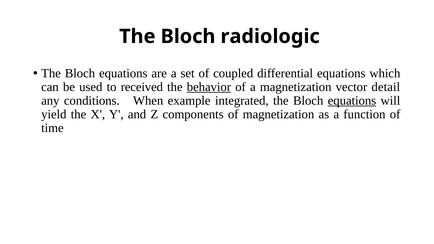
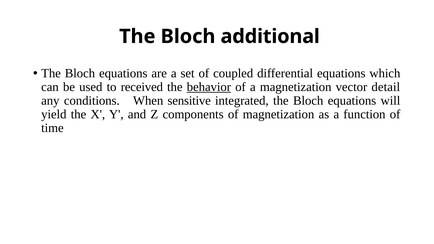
radiologic: radiologic -> additional
example: example -> sensitive
equations at (352, 101) underline: present -> none
